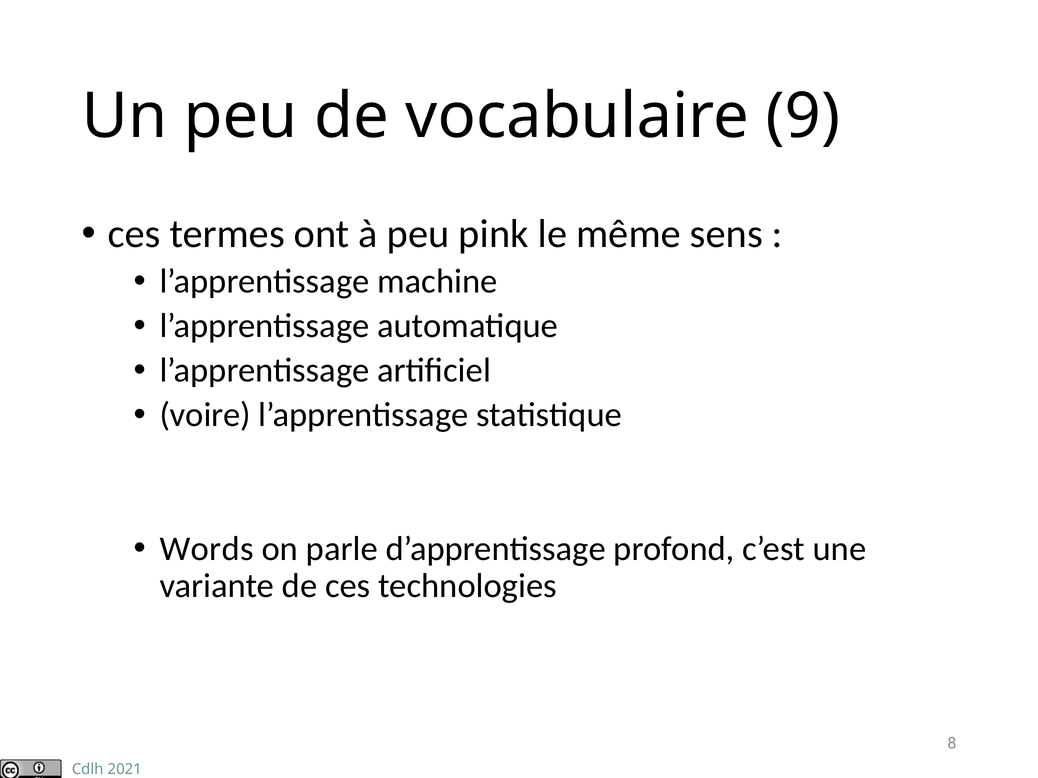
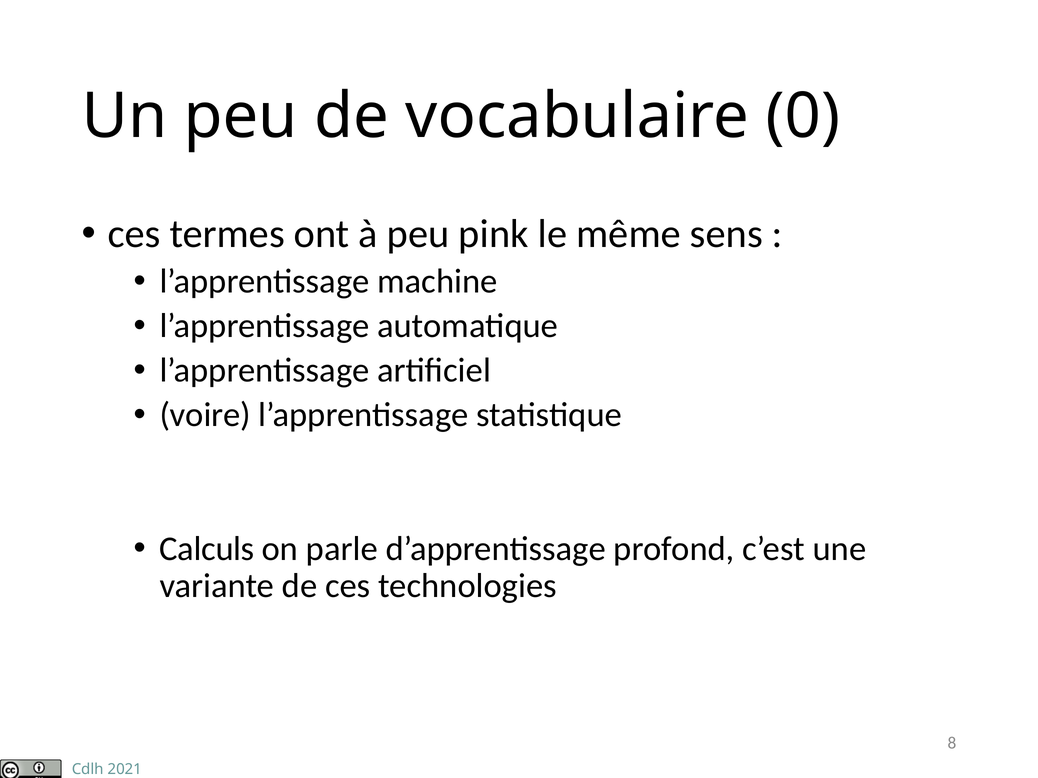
9: 9 -> 0
Words: Words -> Calculs
